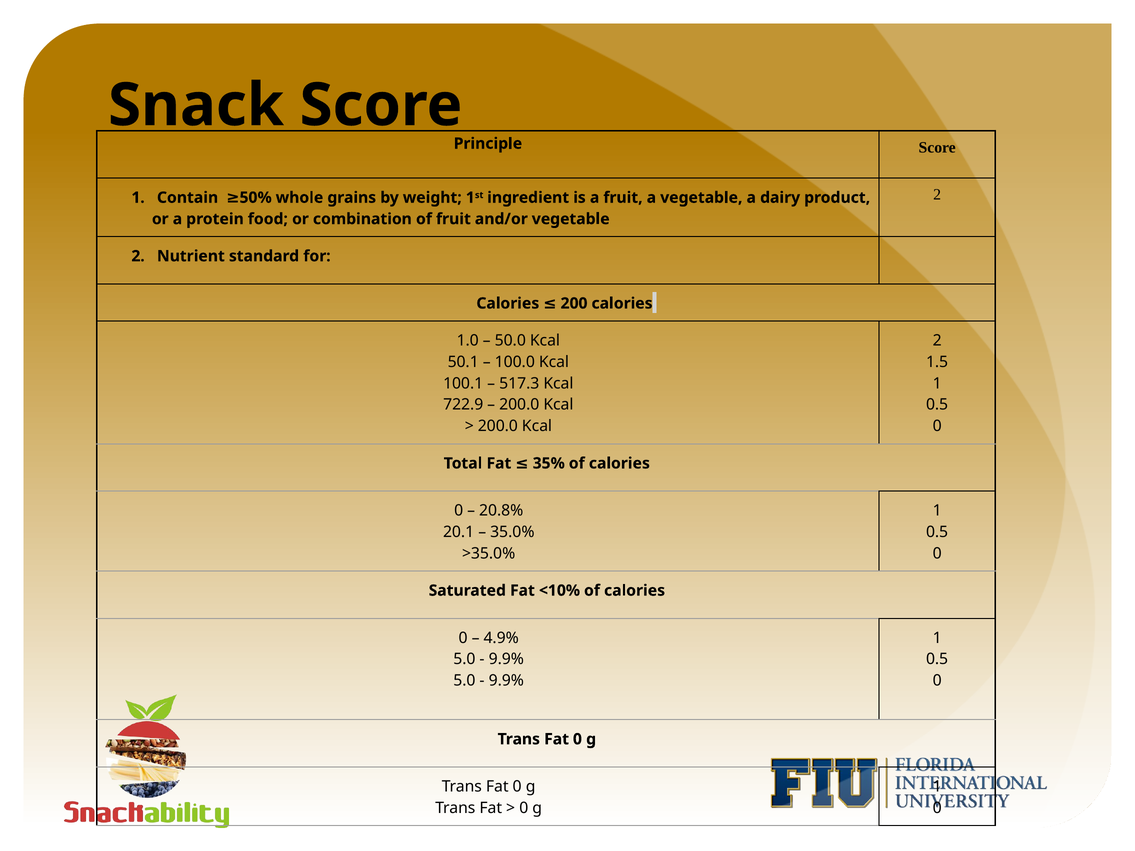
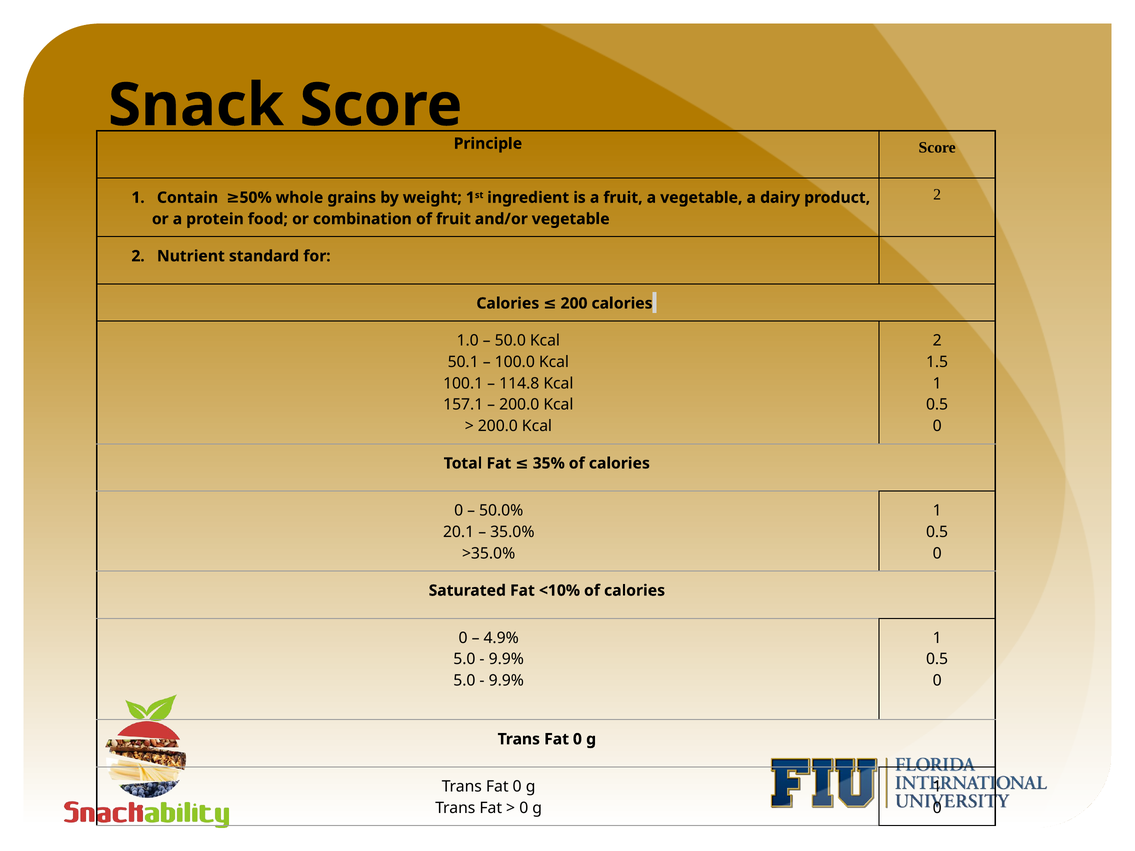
517.3: 517.3 -> 114.8
722.9: 722.9 -> 157.1
20.8%: 20.8% -> 50.0%
